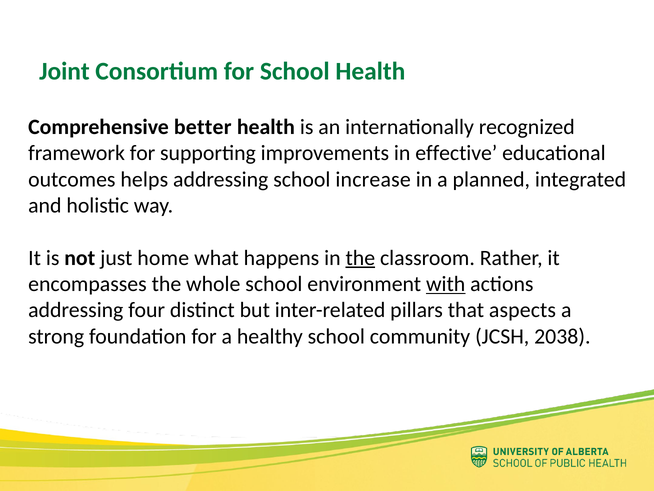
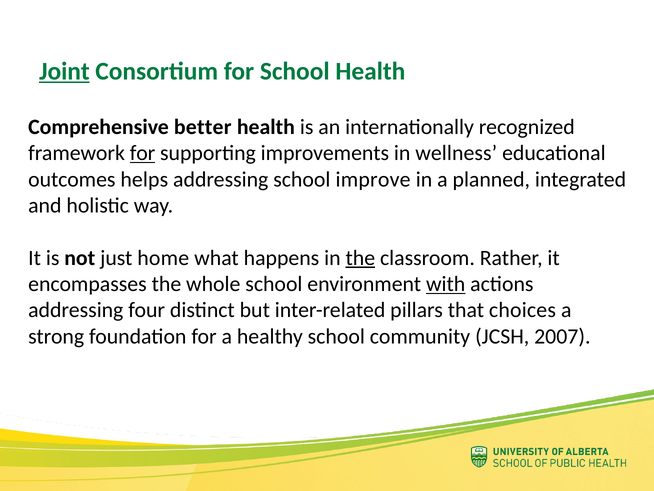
Joint underline: none -> present
for at (143, 153) underline: none -> present
effective: effective -> wellness
increase: increase -> improve
aspects: aspects -> choices
2038: 2038 -> 2007
